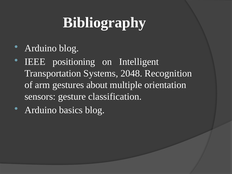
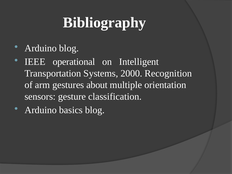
positioning: positioning -> operational
2048: 2048 -> 2000
